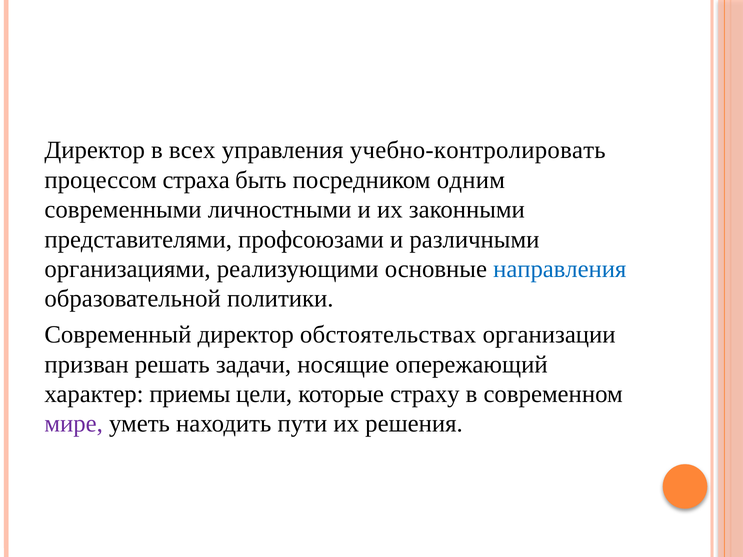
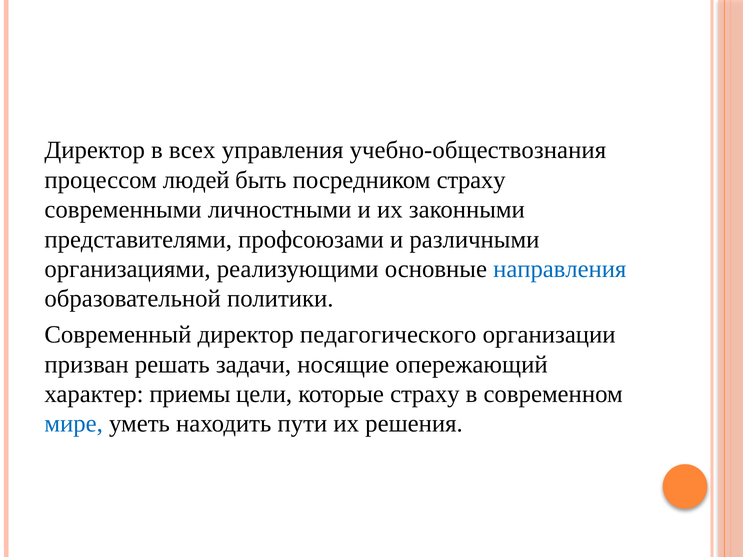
учебно-контролировать: учебно-контролировать -> учебно-обществознания
страха: страха -> людей
посредником одним: одним -> страху
обстоятельствах: обстоятельствах -> педагогического
мире colour: purple -> blue
